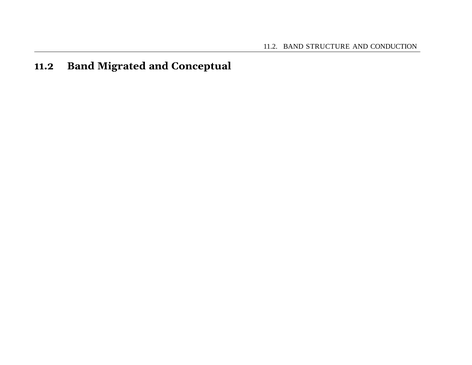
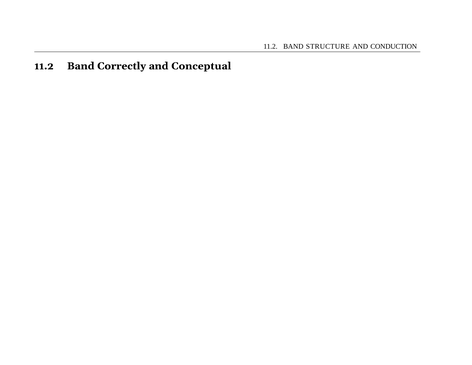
Migrated: Migrated -> Correctly
